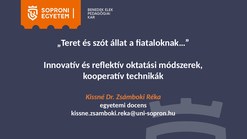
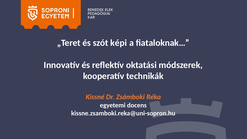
állat: állat -> képi
